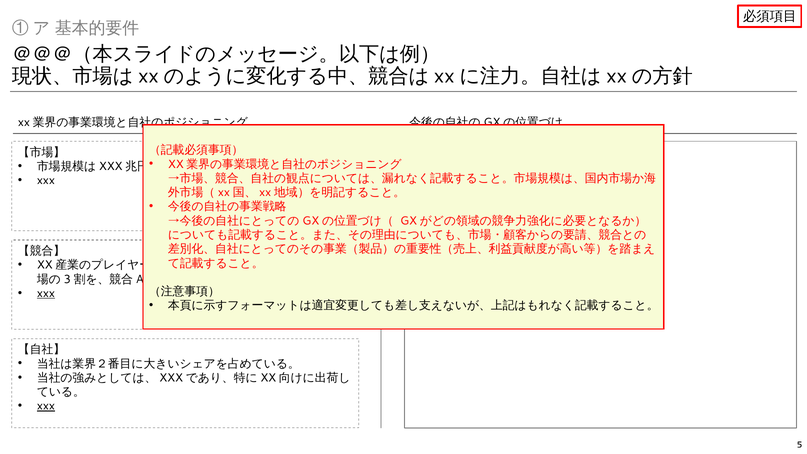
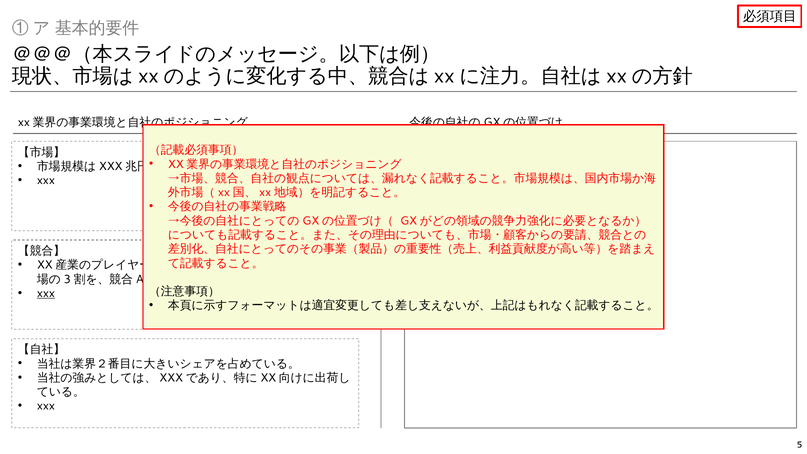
xxx at (46, 406) underline: present -> none
